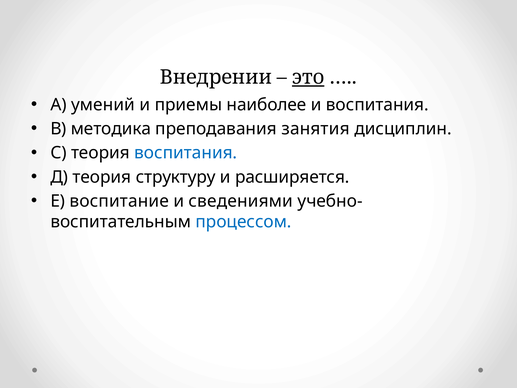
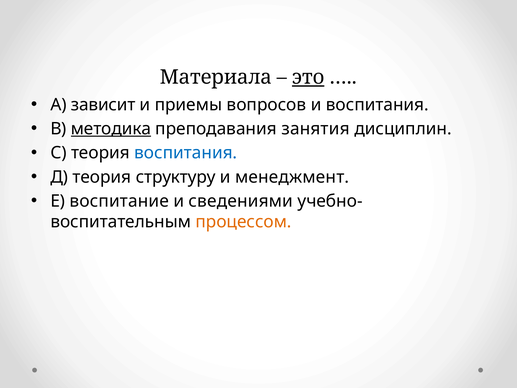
Внедрении: Внедрении -> Материала
умений: умений -> зависит
наиболее: наиболее -> вопросов
методика underline: none -> present
расширяется: расширяется -> менеджмент
процессом colour: blue -> orange
